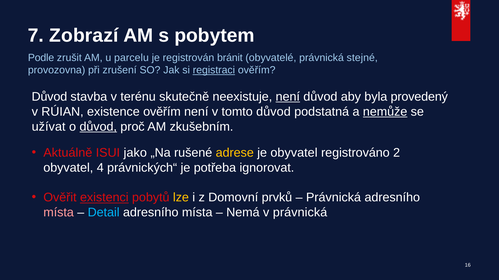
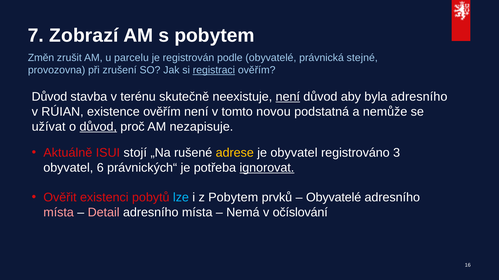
Podle: Podle -> Změn
bránit: bránit -> podle
byla provedený: provedený -> adresního
tomto důvod: důvod -> novou
nemůže underline: present -> none
zkušebním: zkušebním -> nezapisuje
jako: jako -> stojí
2: 2 -> 3
4: 4 -> 6
ignorovat underline: none -> present
existenci underline: present -> none
lze colour: yellow -> light blue
z Domovní: Domovní -> Pobytem
Právnická at (334, 198): Právnická -> Obyvatelé
Detail colour: light blue -> pink
v právnická: právnická -> očíslování
